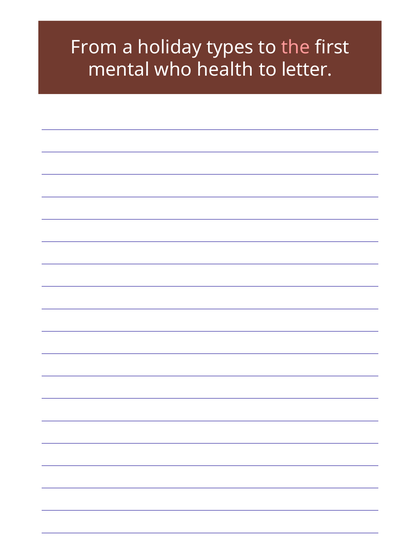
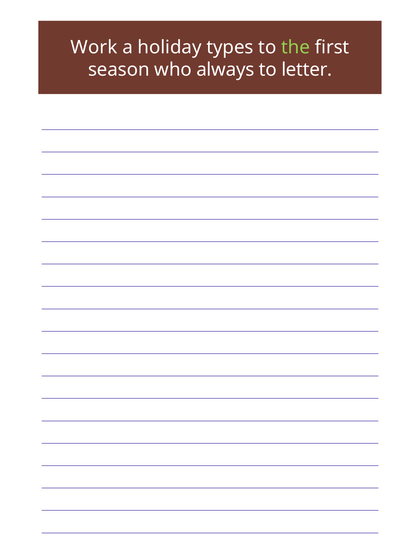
From: From -> Work
the colour: pink -> light green
mental: mental -> season
health: health -> always
